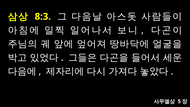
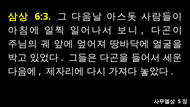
8:3: 8:3 -> 6:3
